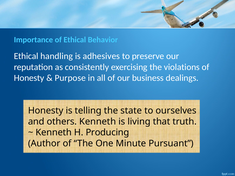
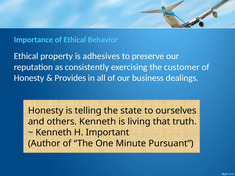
handling: handling -> property
violations: violations -> customer
Purpose: Purpose -> Provides
Producing: Producing -> Important
